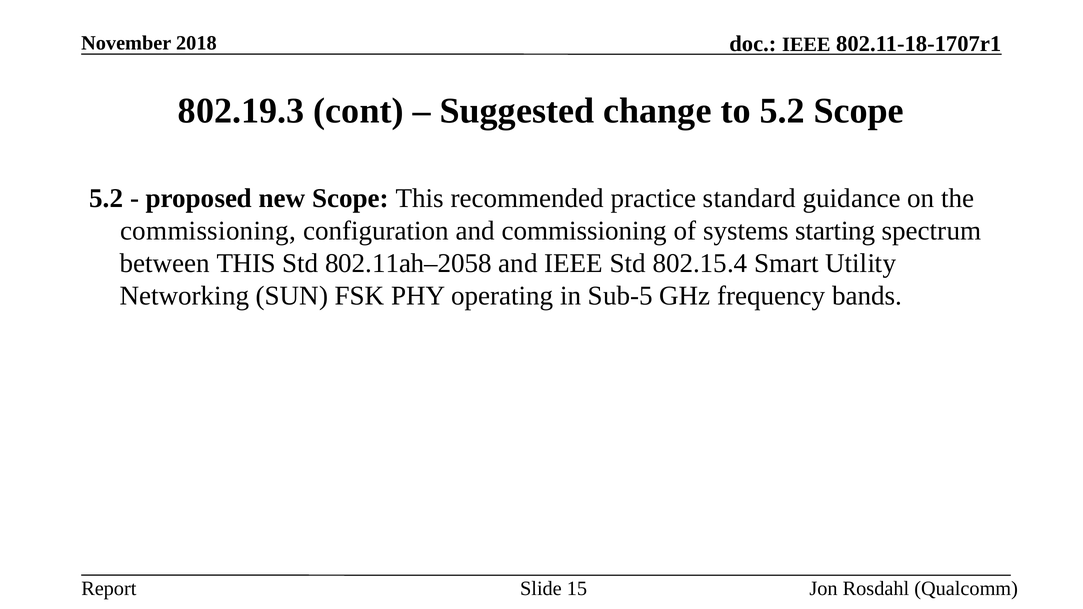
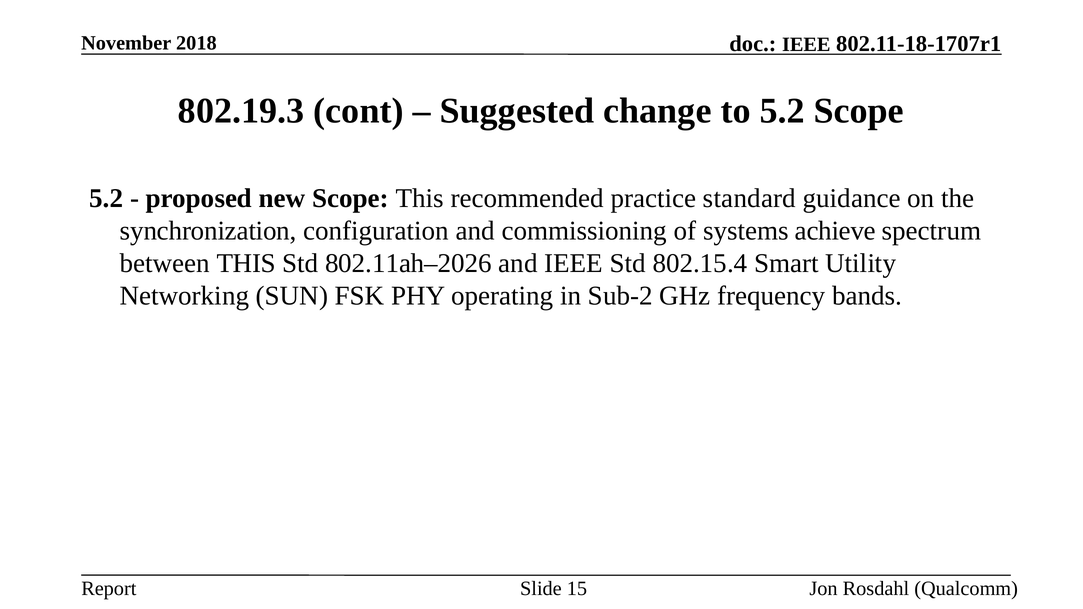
commissioning at (208, 231): commissioning -> synchronization
starting: starting -> achieve
802.11ah–2058: 802.11ah–2058 -> 802.11ah–2026
Sub-5: Sub-5 -> Sub-2
